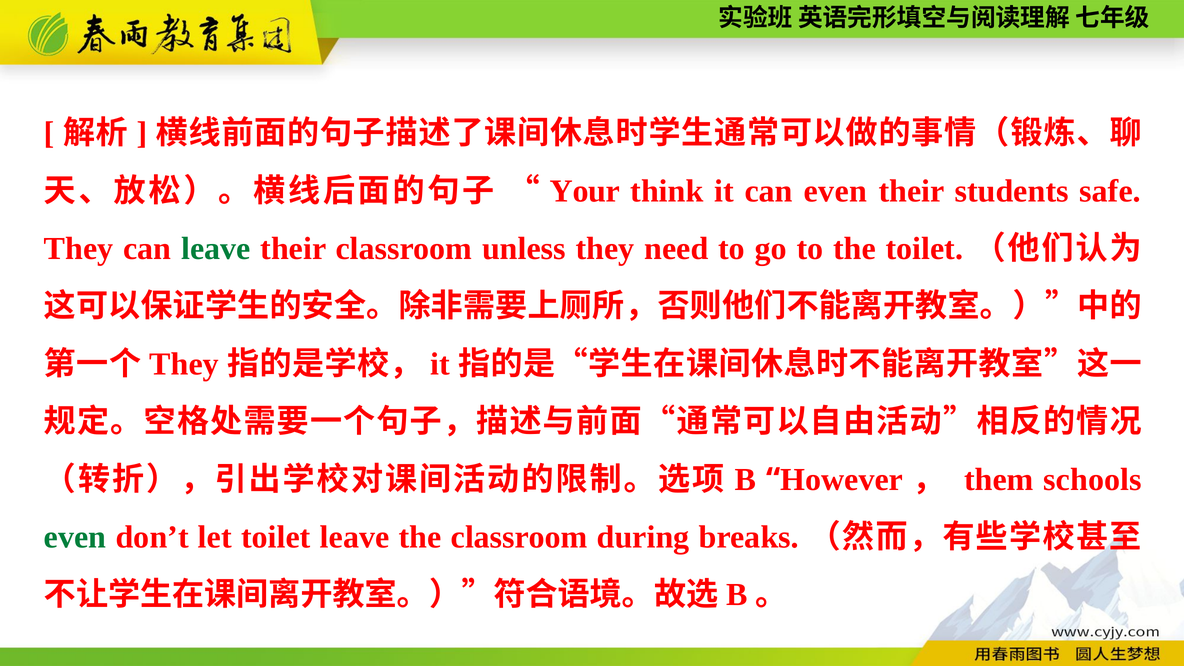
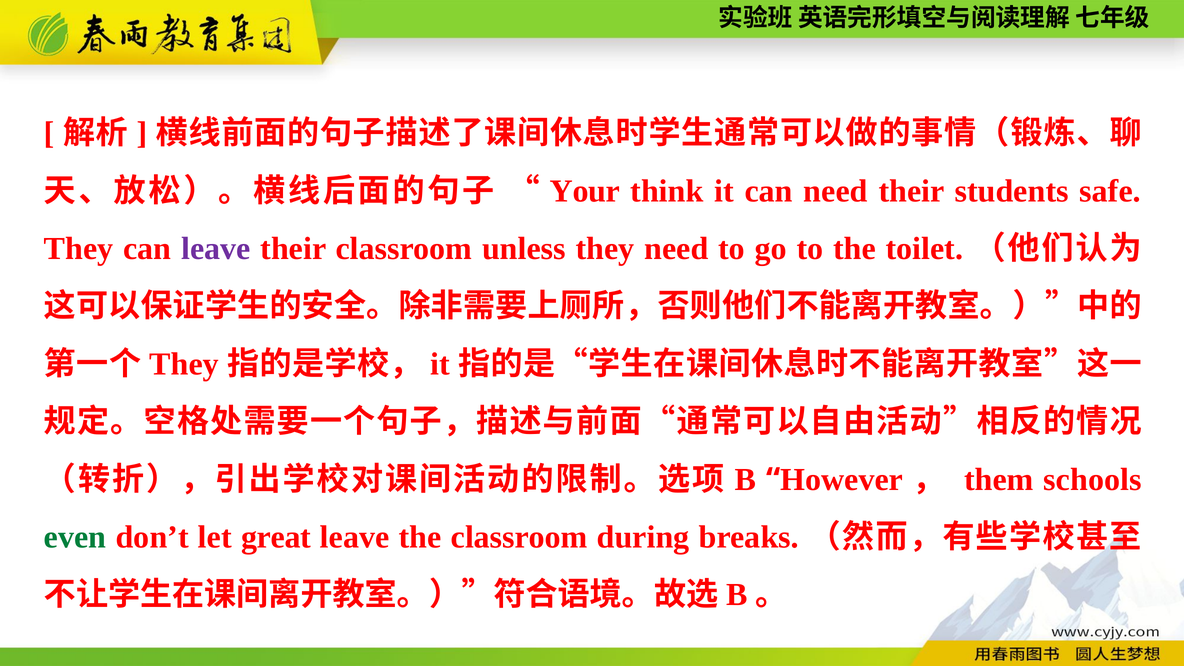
can even: even -> need
leave at (216, 249) colour: green -> purple
let toilet: toilet -> great
